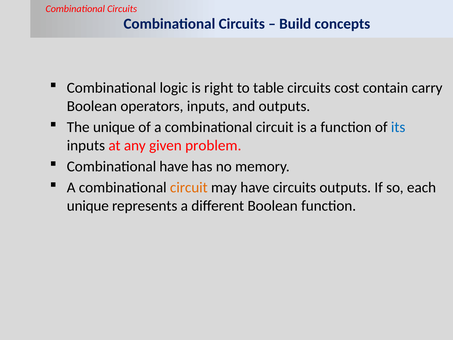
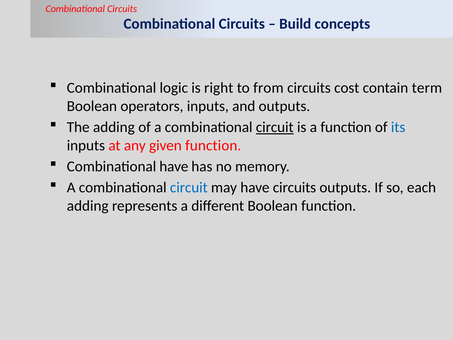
table: table -> from
carry: carry -> term
The unique: unique -> adding
circuit at (275, 127) underline: none -> present
given problem: problem -> function
circuit at (189, 188) colour: orange -> blue
unique at (88, 206): unique -> adding
